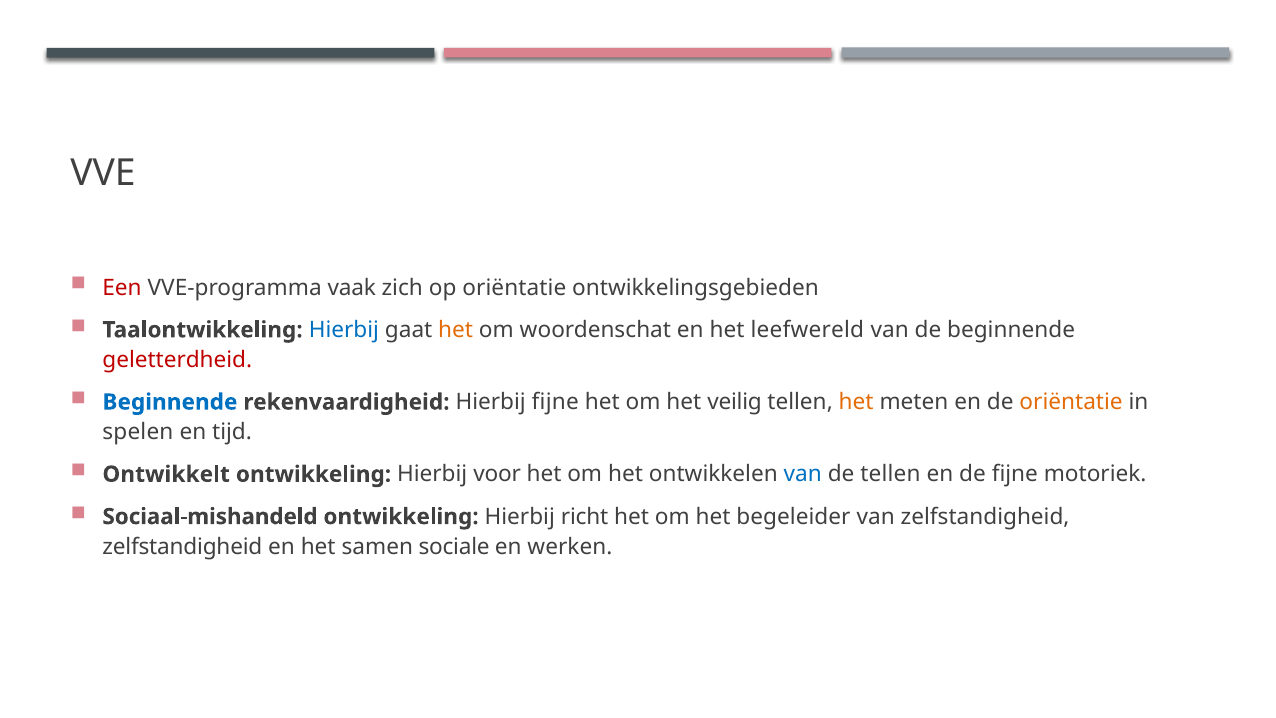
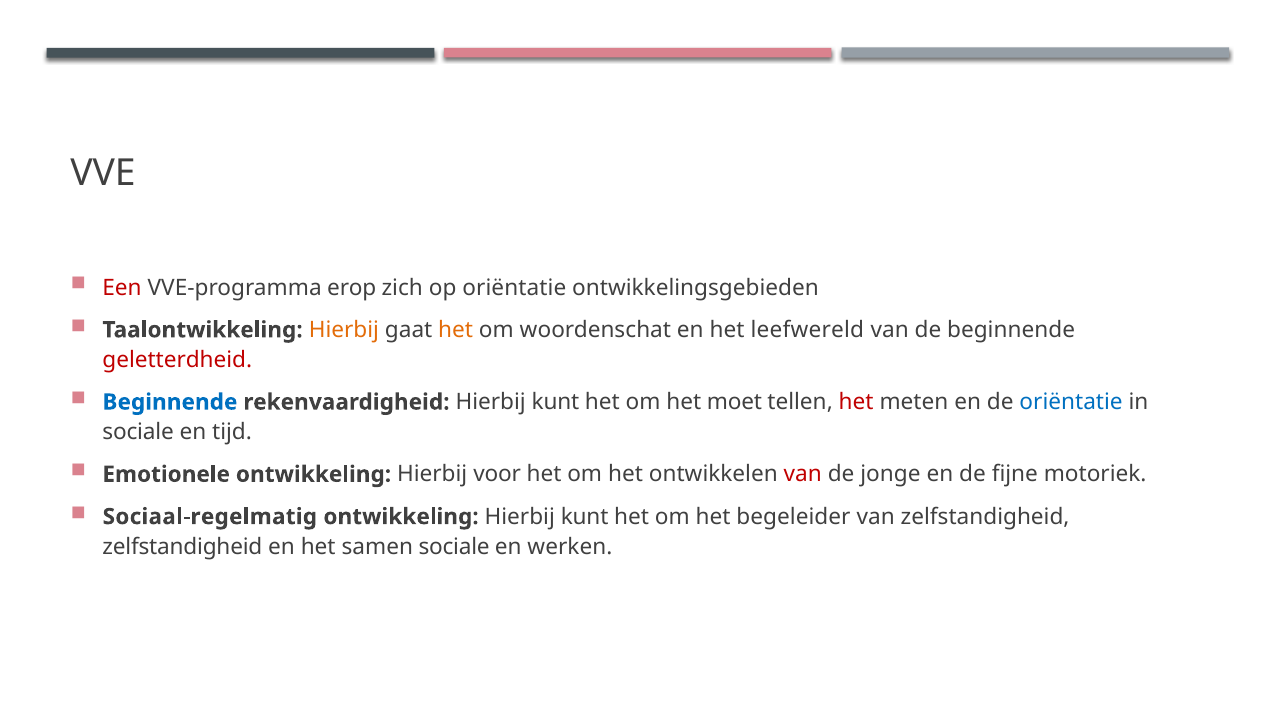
vaak: vaak -> erop
Hierbij at (344, 330) colour: blue -> orange
rekenvaardigheid Hierbij fijne: fijne -> kunt
veilig: veilig -> moet
het at (856, 402) colour: orange -> red
oriëntatie at (1071, 402) colour: orange -> blue
spelen at (138, 432): spelen -> sociale
Ontwikkelt: Ontwikkelt -> Emotionele
van at (803, 474) colour: blue -> red
de tellen: tellen -> jonge
Sociaal-mishandeld: Sociaal-mishandeld -> Sociaal-regelmatig
ontwikkeling Hierbij richt: richt -> kunt
